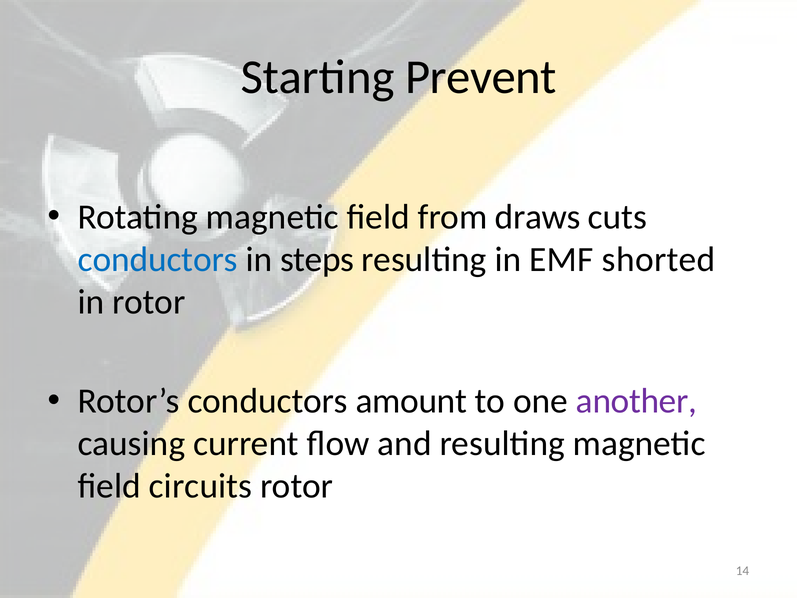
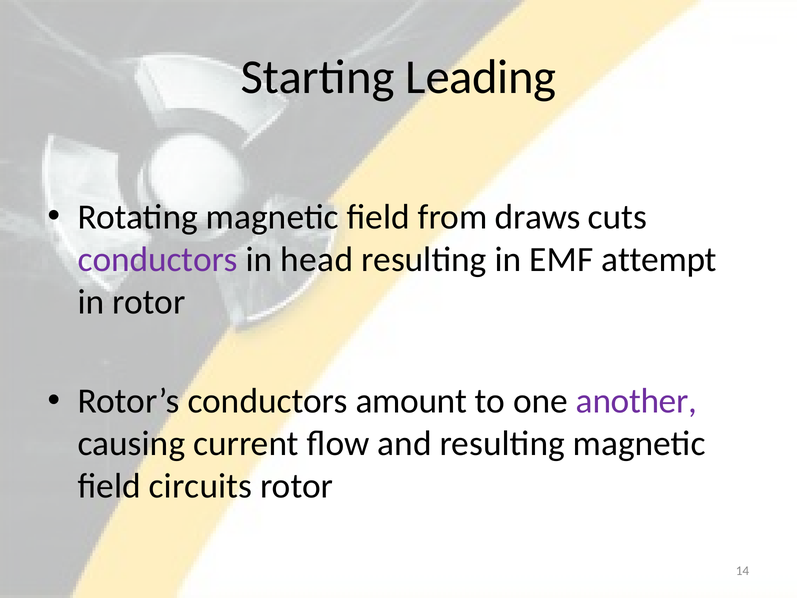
Prevent: Prevent -> Leading
conductors at (158, 259) colour: blue -> purple
steps: steps -> head
shorted: shorted -> attempt
